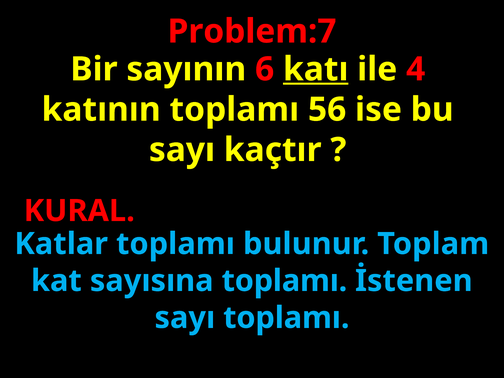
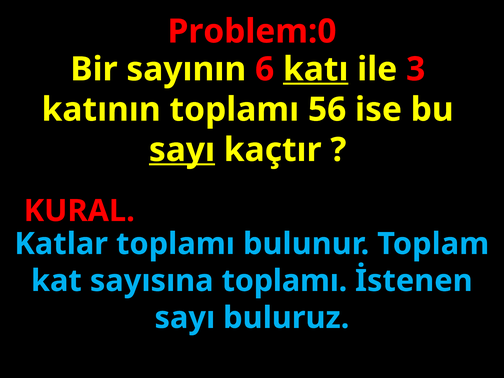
Problem:7: Problem:7 -> Problem:0
4: 4 -> 3
sayı at (182, 150) underline: none -> present
sayı toplamı: toplamı -> buluruz
